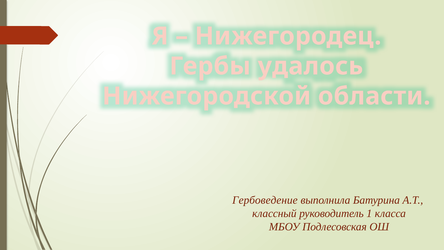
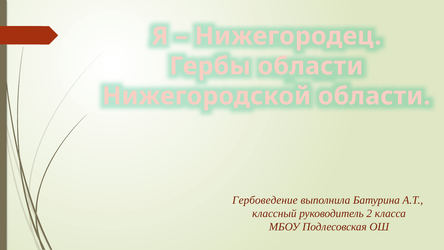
Гербы удалось: удалось -> области
1: 1 -> 2
